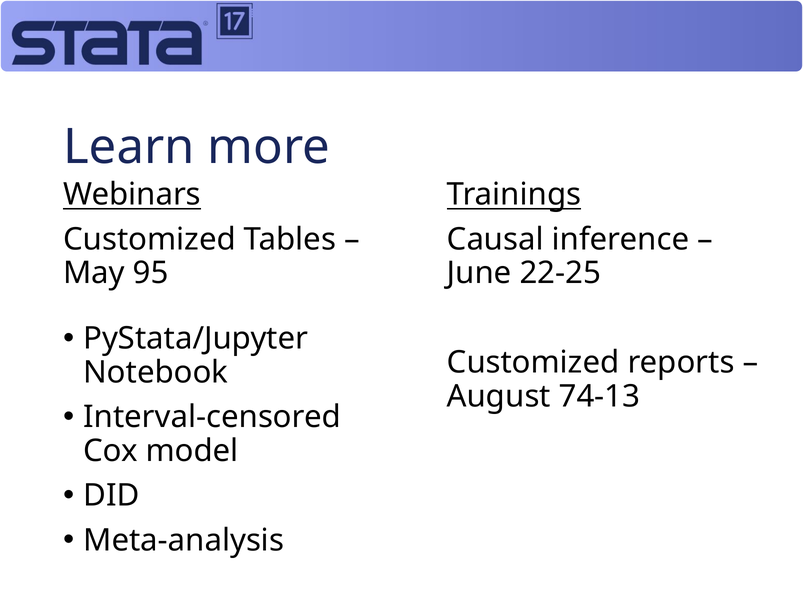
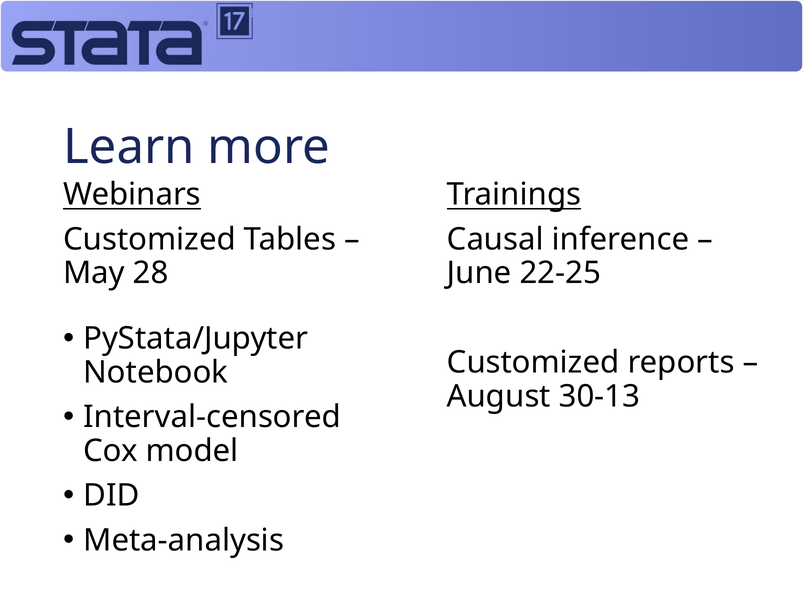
95: 95 -> 28
74-13: 74-13 -> 30-13
